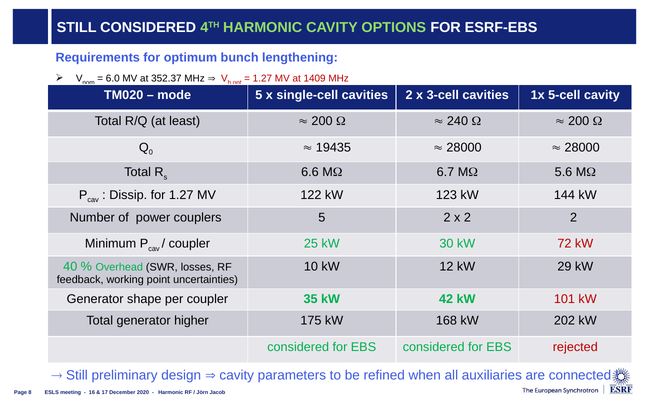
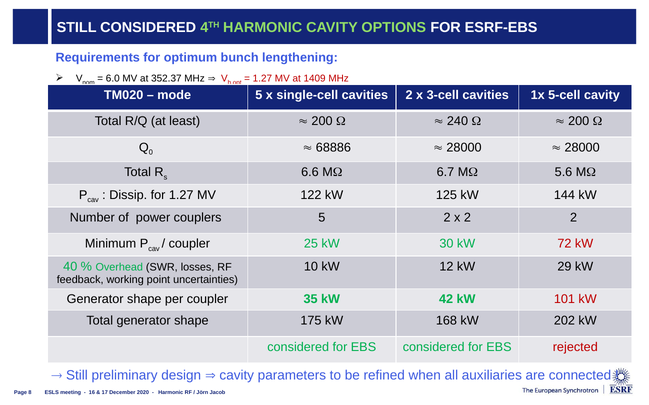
19435: 19435 -> 68886
123: 123 -> 125
Total generator higher: higher -> shape
